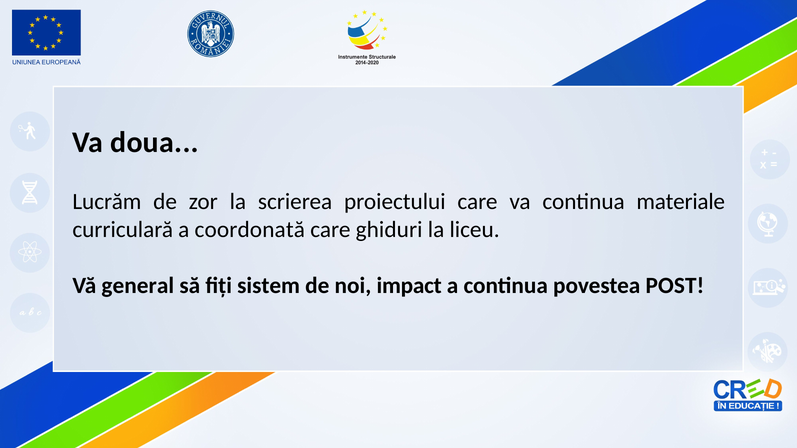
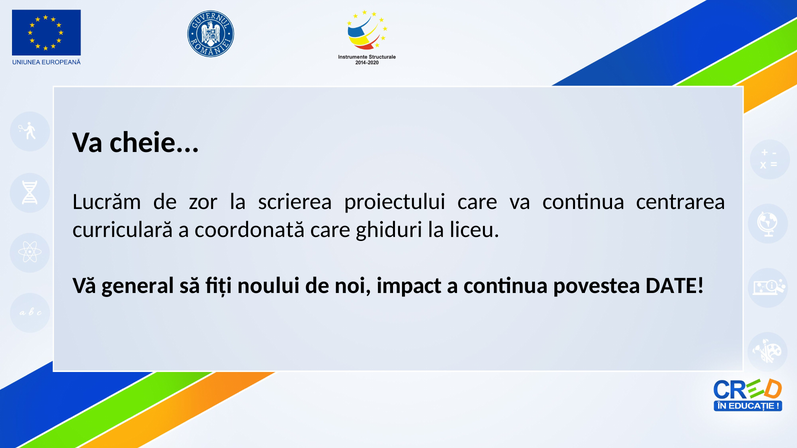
doua: doua -> cheie
materiale: materiale -> centrarea
sistem: sistem -> noului
POST: POST -> DATE
